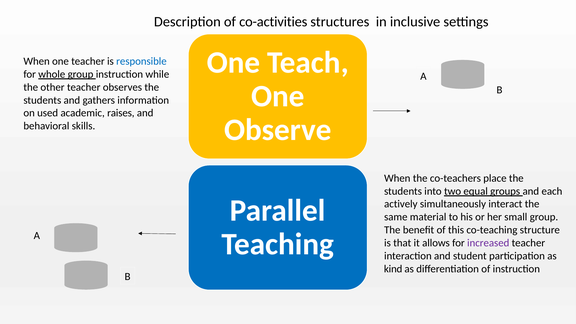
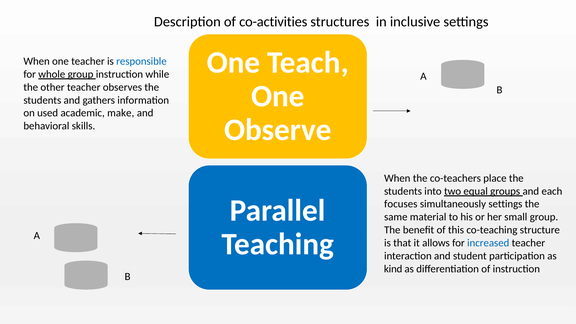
raises: raises -> make
actively: actively -> focuses
simultaneously interact: interact -> settings
increased colour: purple -> blue
